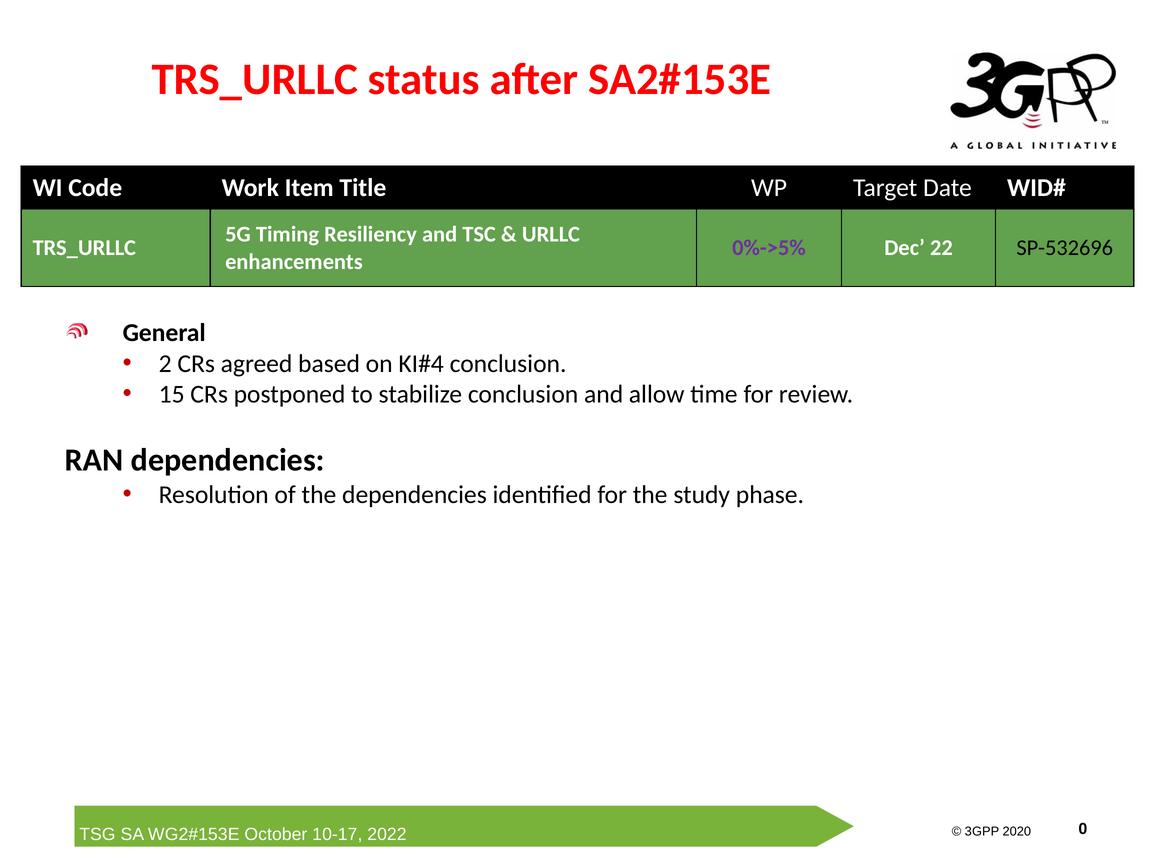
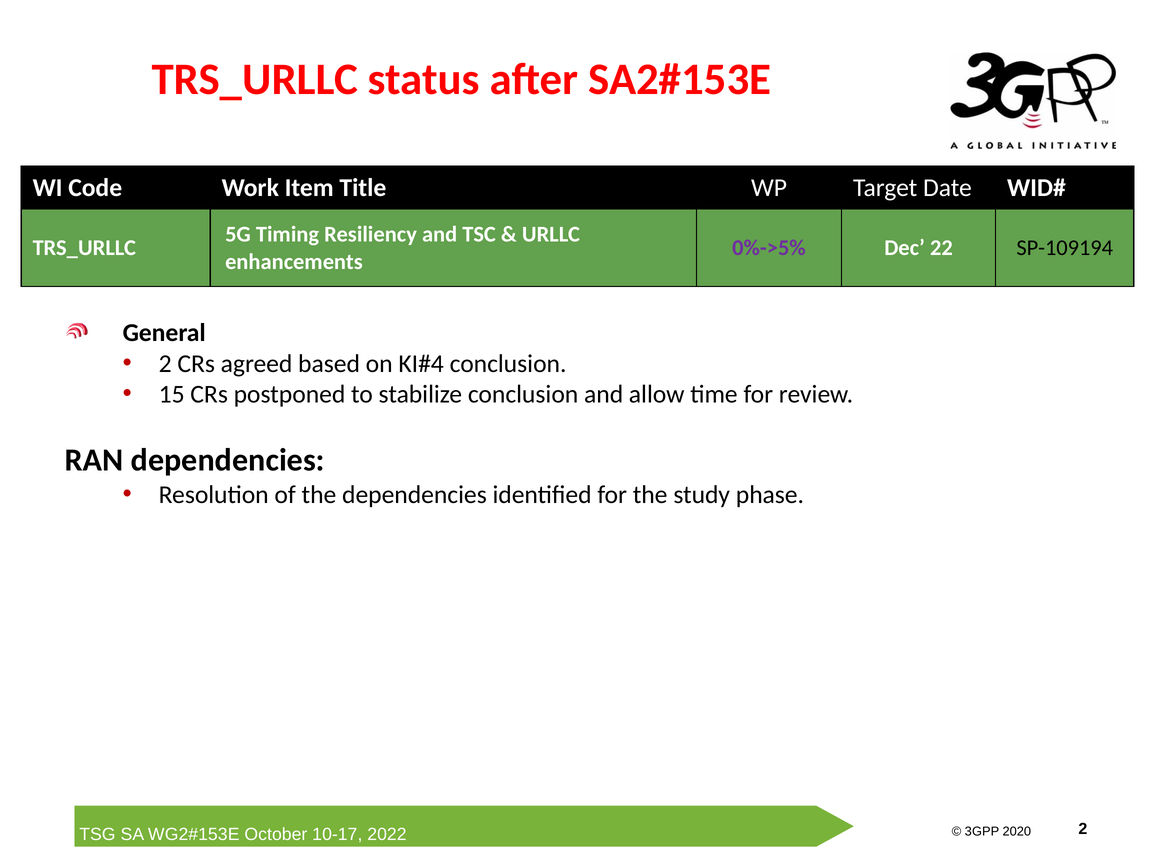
SP-532696: SP-532696 -> SP-109194
0 at (1083, 828): 0 -> 2
